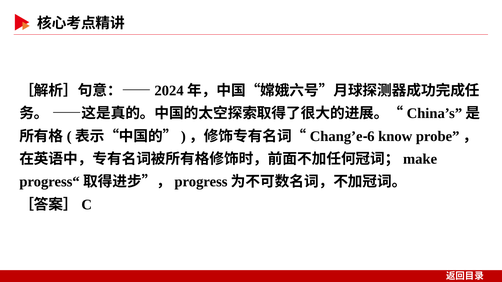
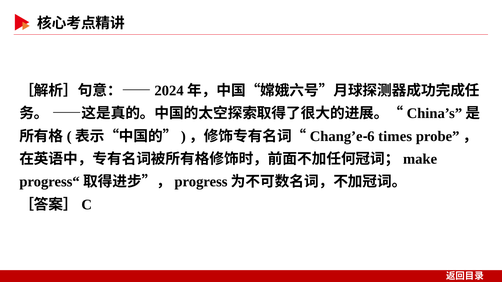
know: know -> times
